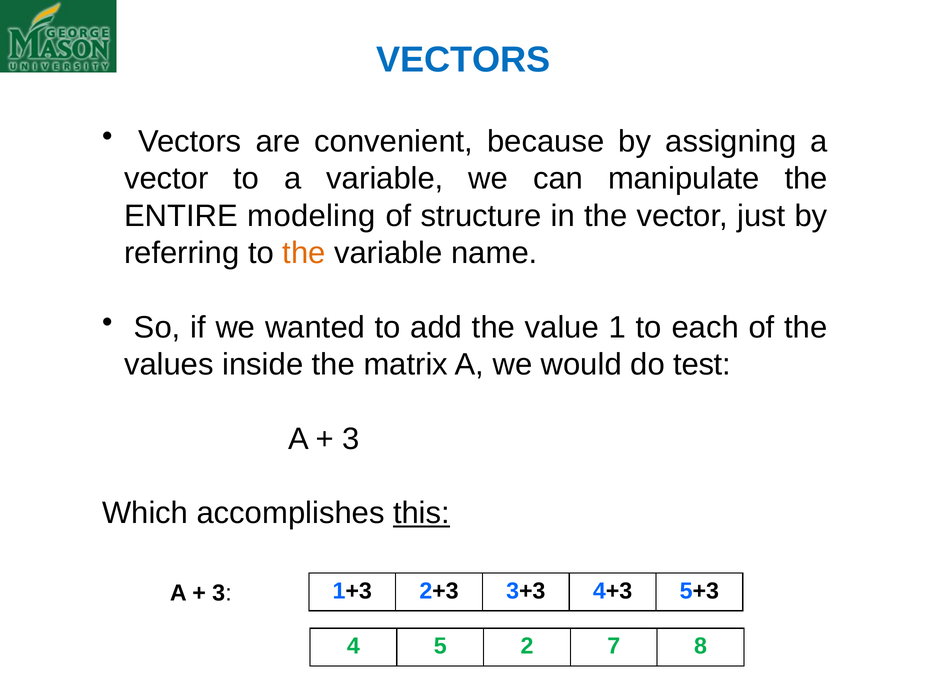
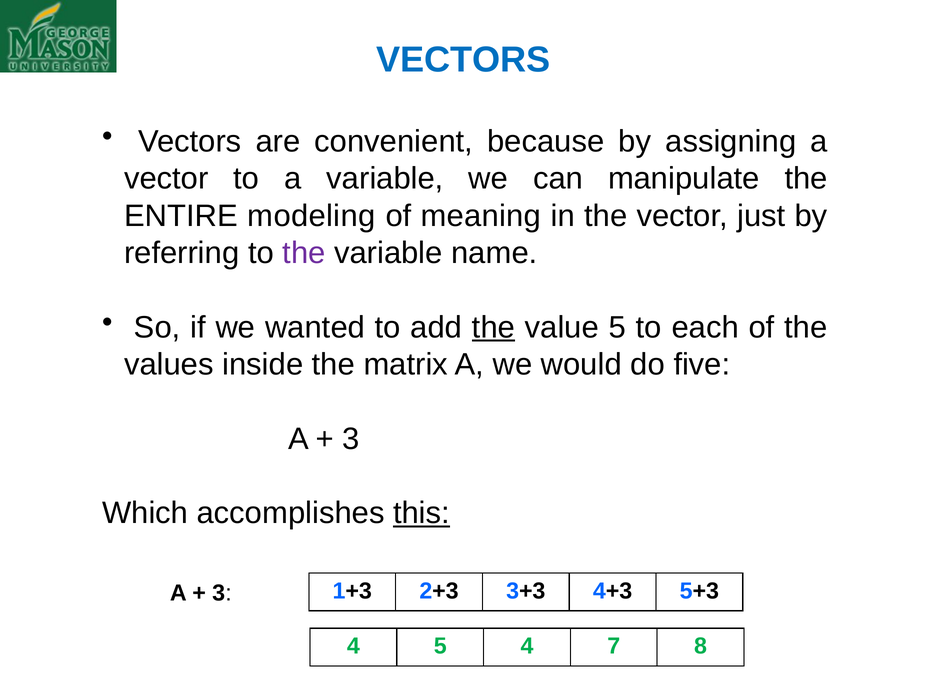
structure: structure -> meaning
the at (304, 253) colour: orange -> purple
the at (494, 328) underline: none -> present
value 1: 1 -> 5
test: test -> five
5 2: 2 -> 4
